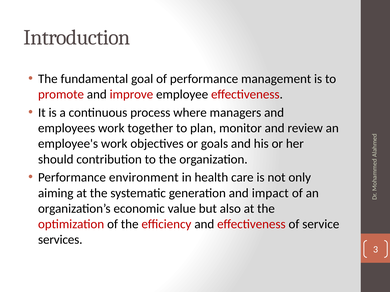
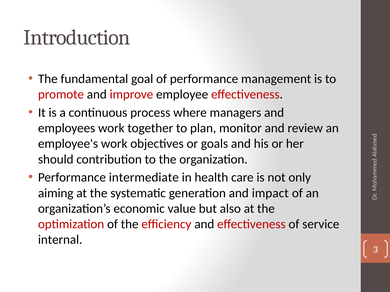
environment: environment -> intermediate
services: services -> internal
